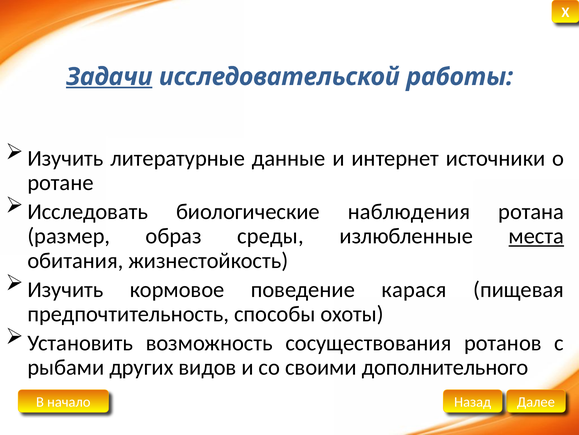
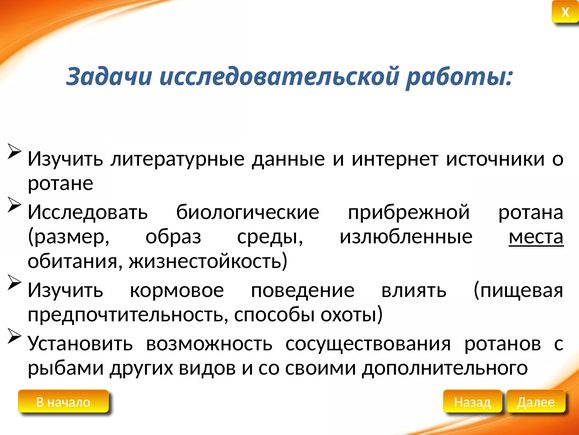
Задачи underline: present -> none
наблюдения: наблюдения -> прибрежной
карася: карася -> влиять
